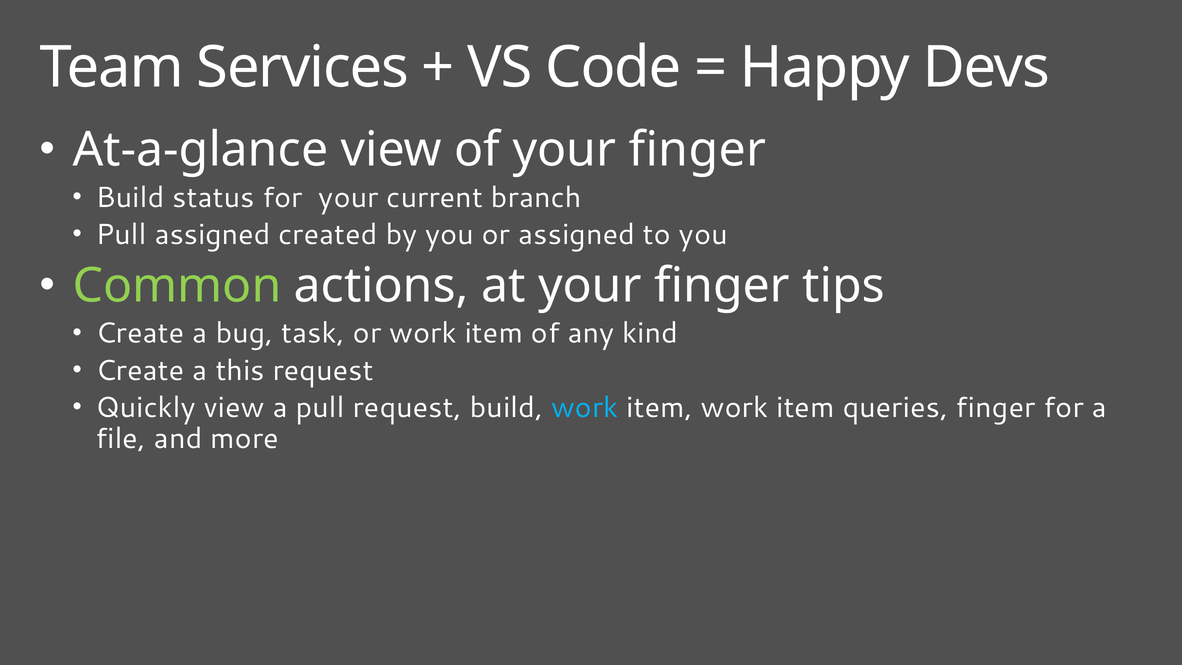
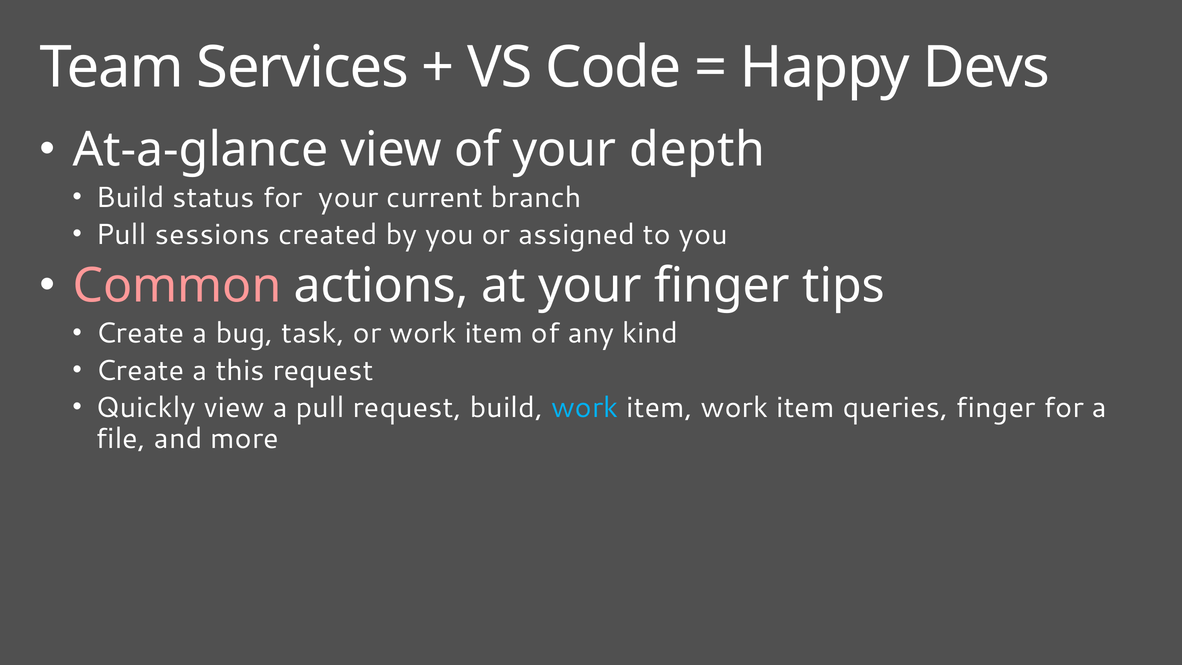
of your finger: finger -> depth
Pull assigned: assigned -> sessions
Common colour: light green -> pink
